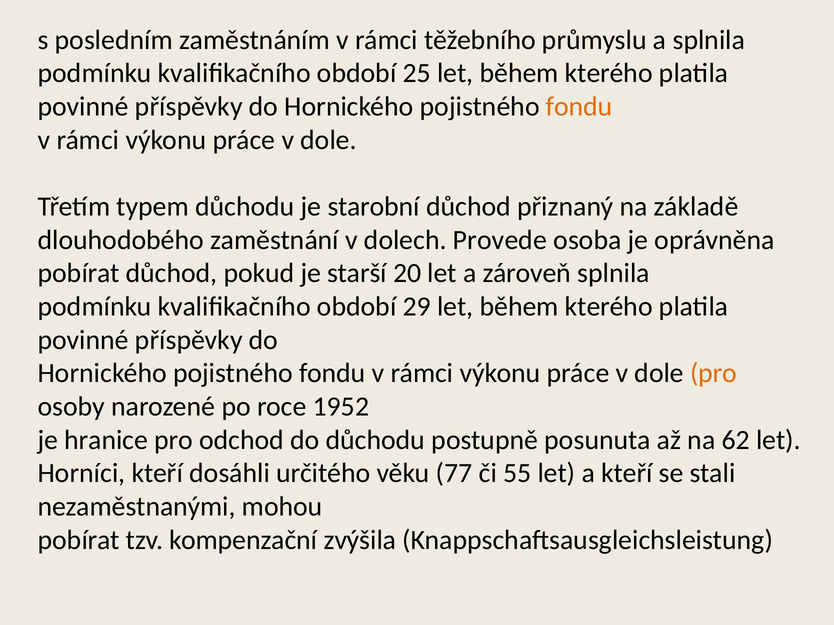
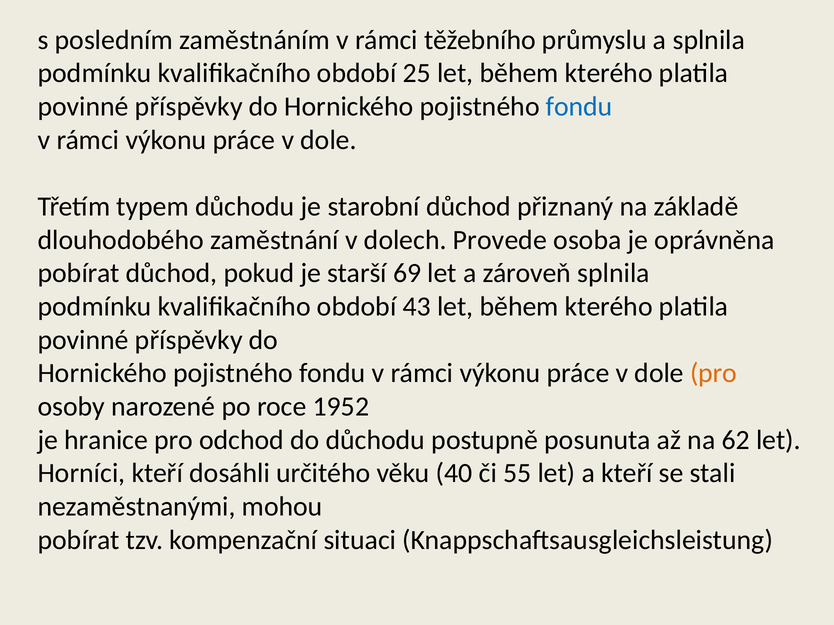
fondu at (579, 107) colour: orange -> blue
20: 20 -> 69
29: 29 -> 43
77: 77 -> 40
zvýšila: zvýšila -> situaci
